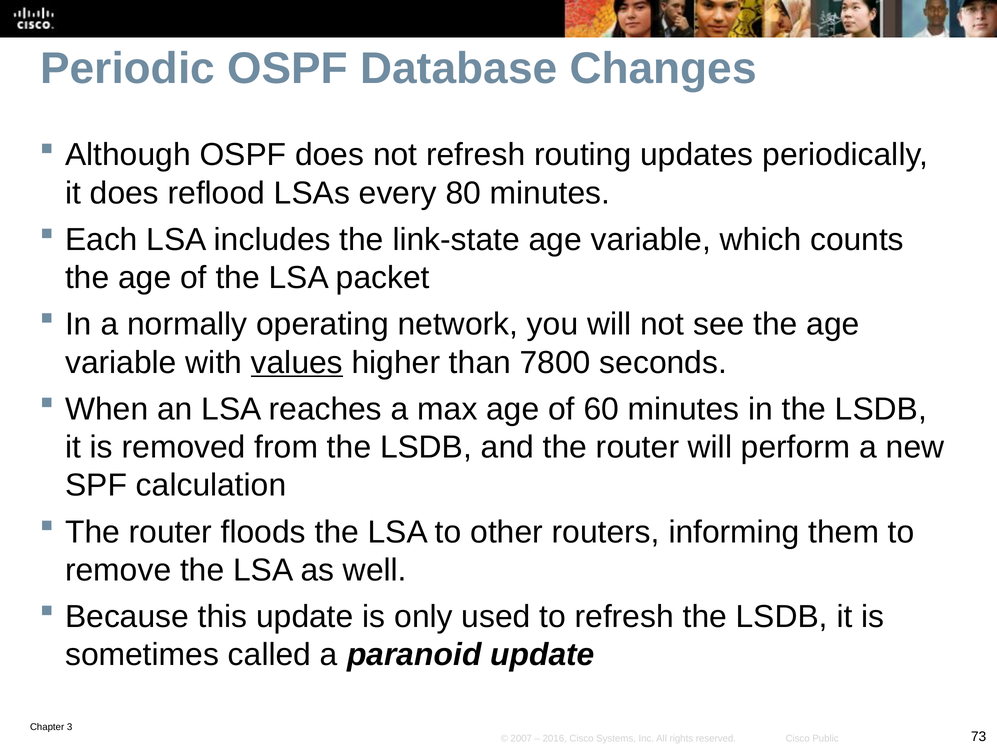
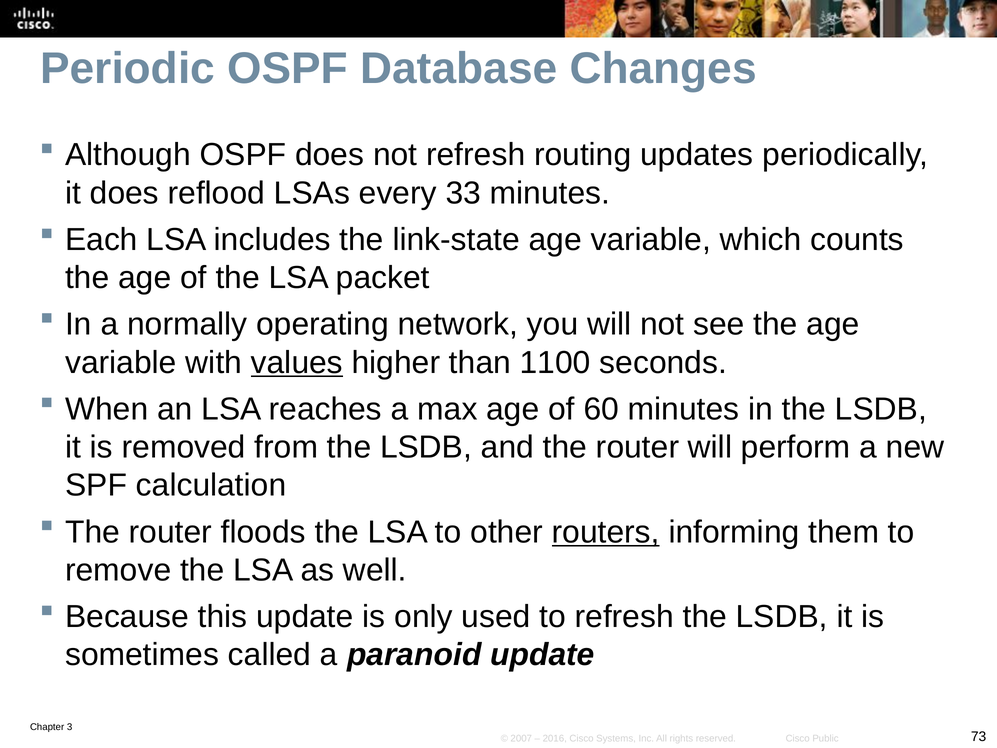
80: 80 -> 33
7800: 7800 -> 1100
routers underline: none -> present
